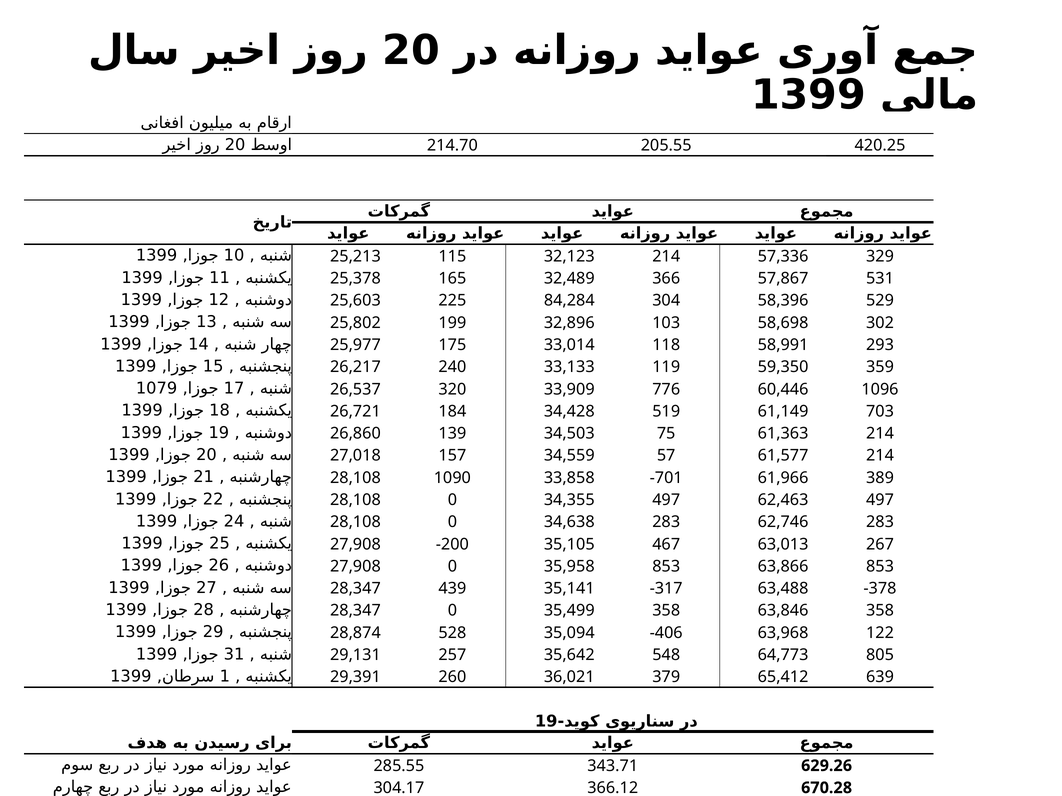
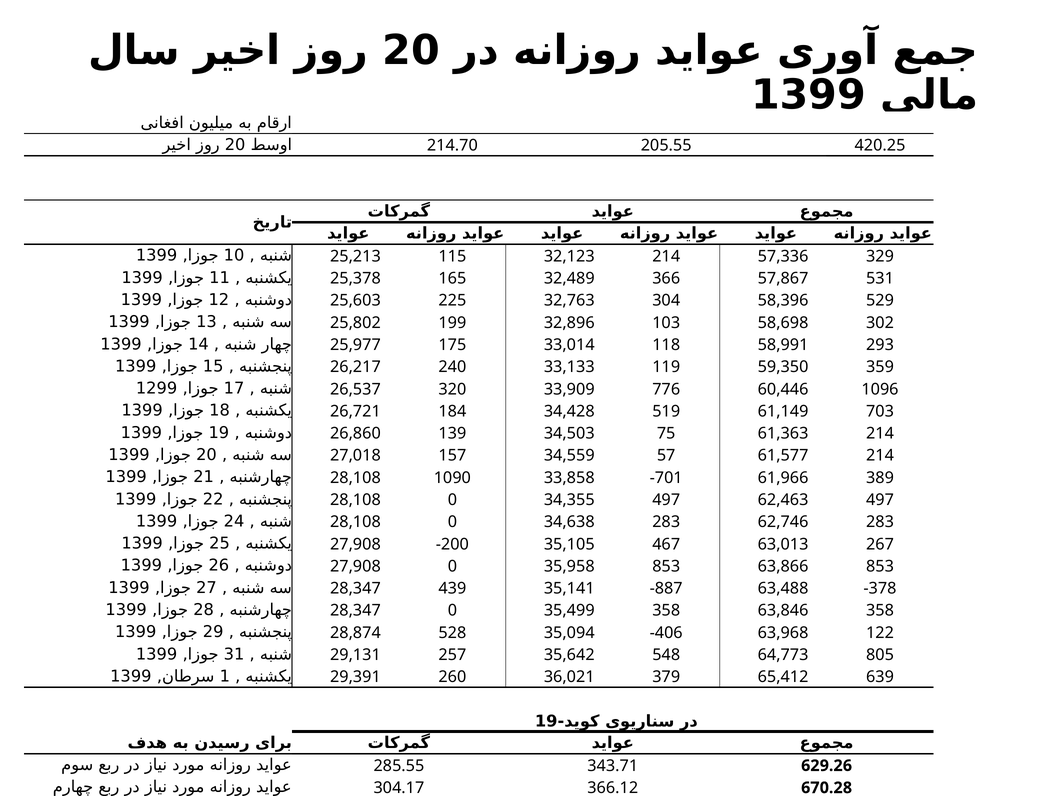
84,284: 84,284 -> 32,763
1079: 1079 -> 1299
-317: -317 -> -887
